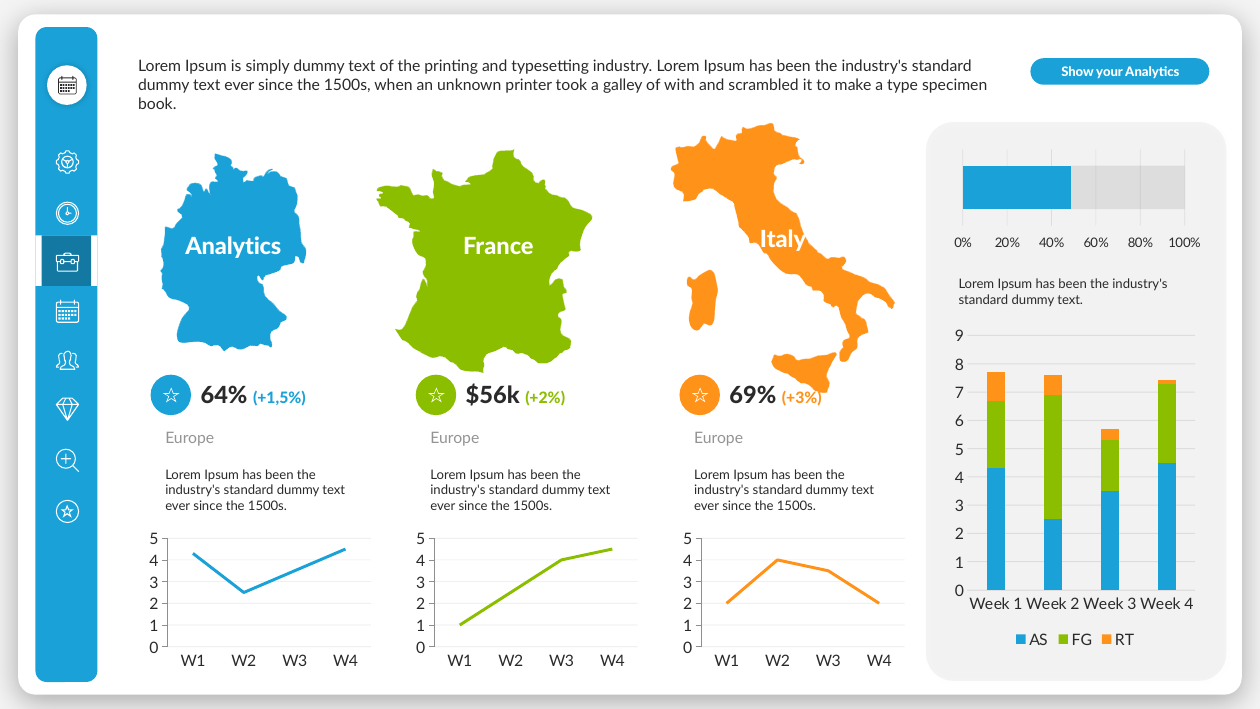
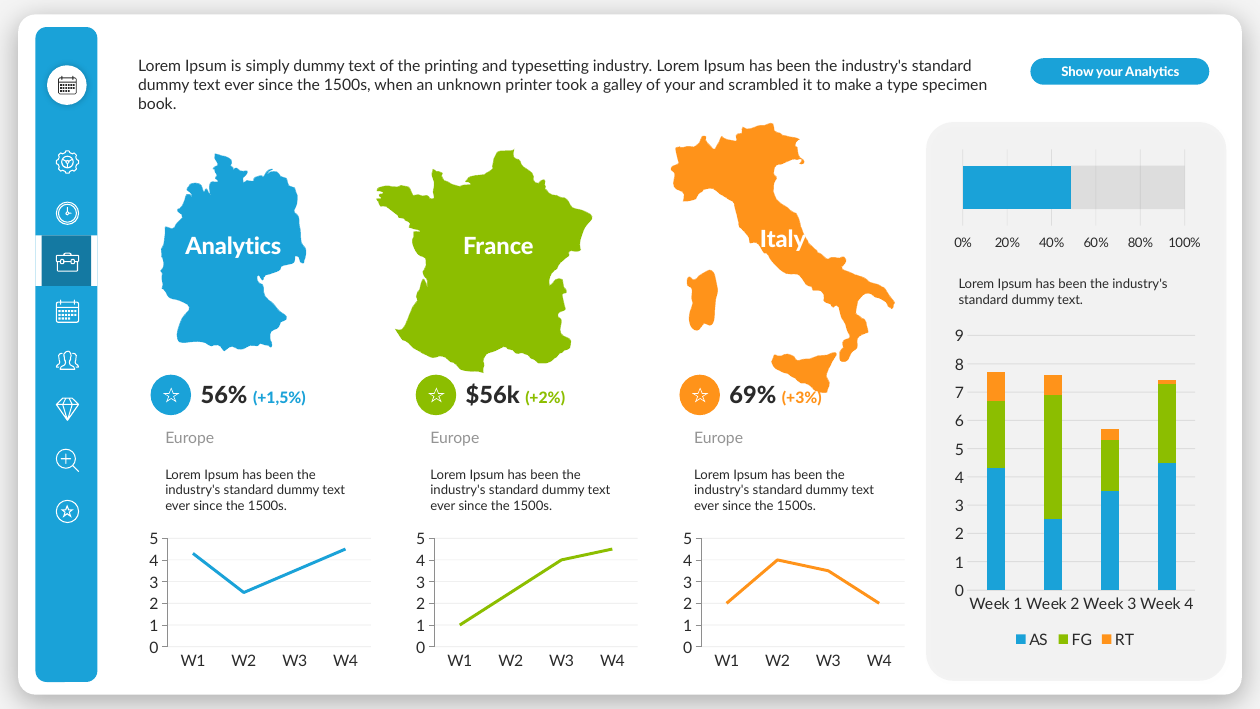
of with: with -> your
64%: 64% -> 56%
